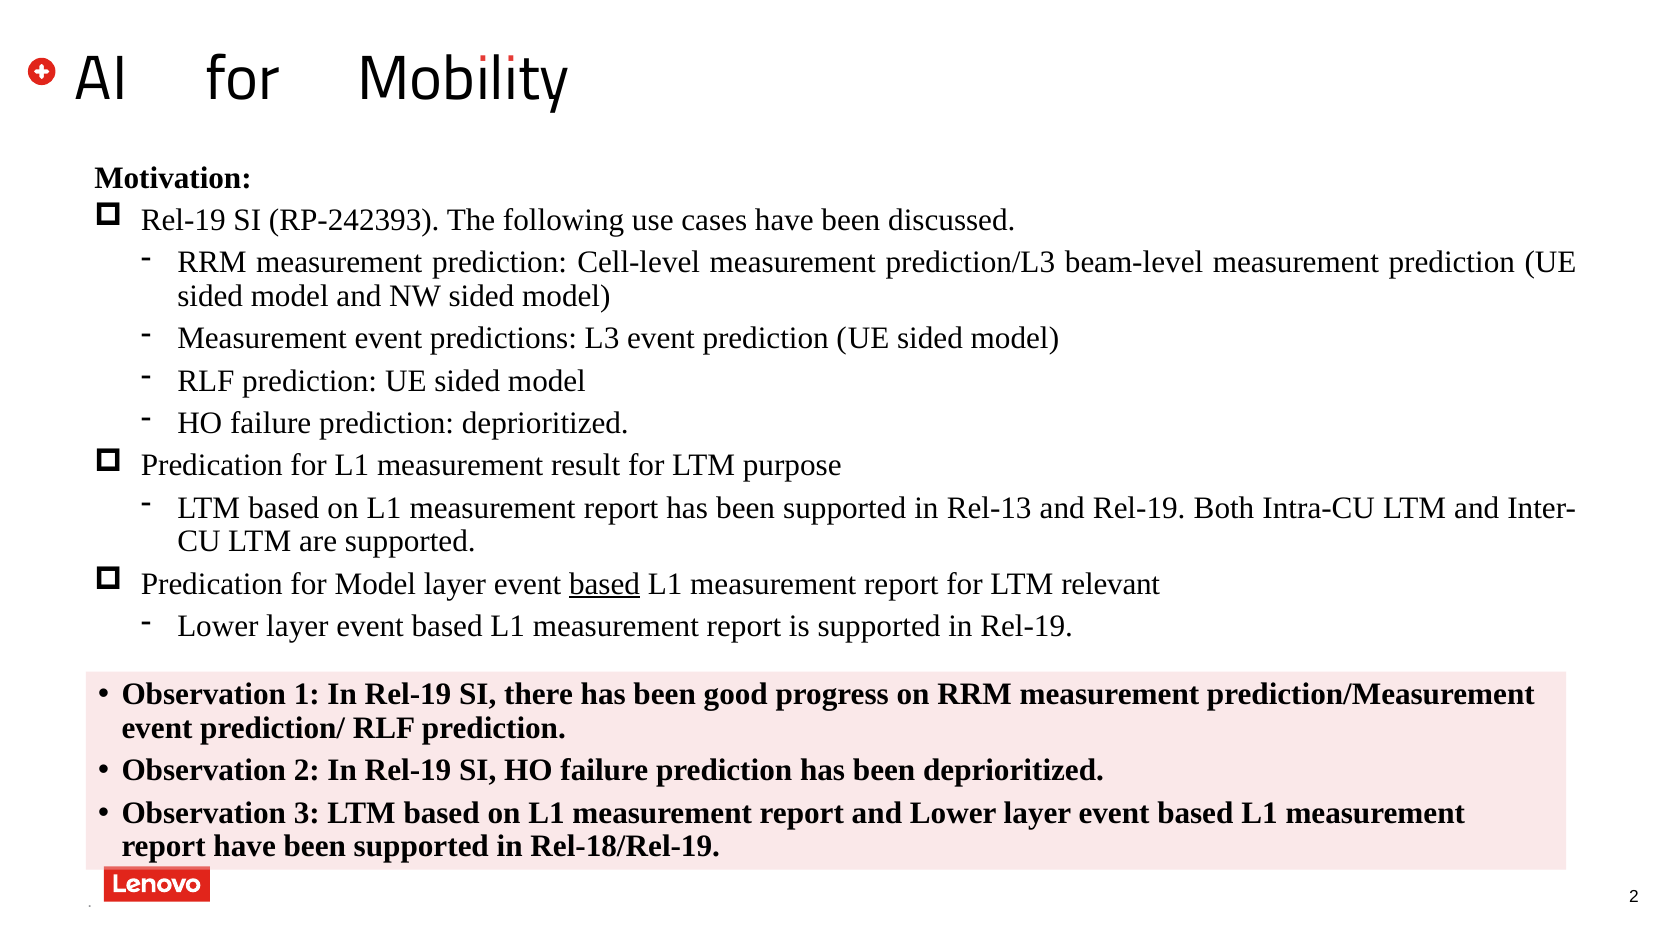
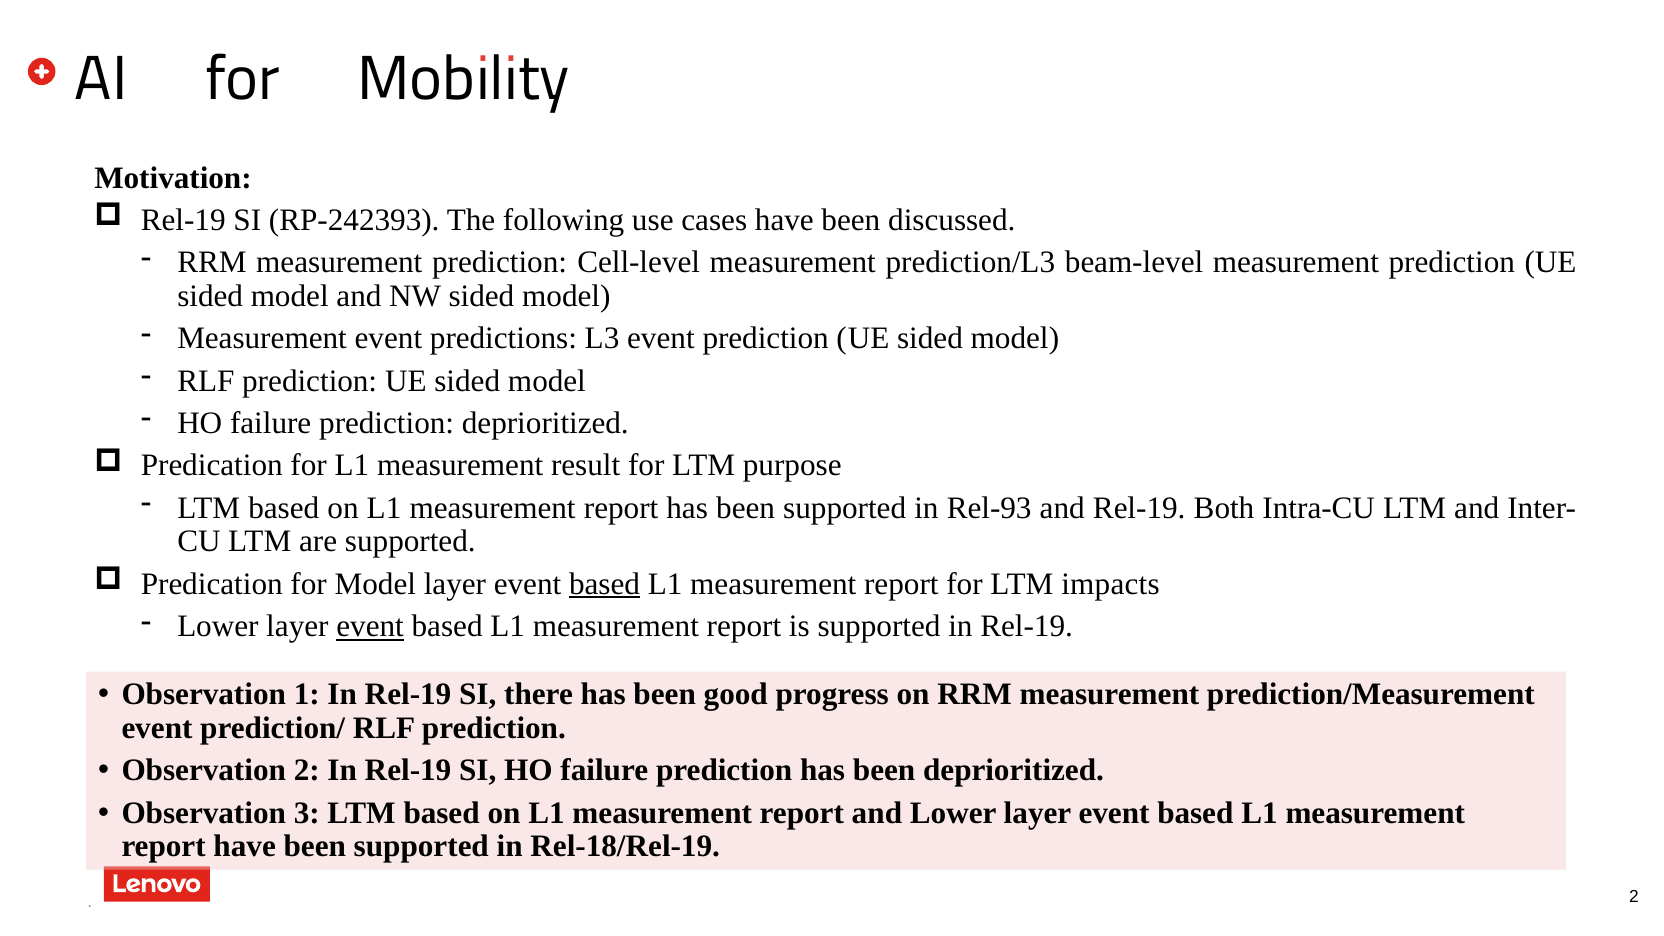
Rel-13: Rel-13 -> Rel-93
relevant: relevant -> impacts
event at (370, 626) underline: none -> present
